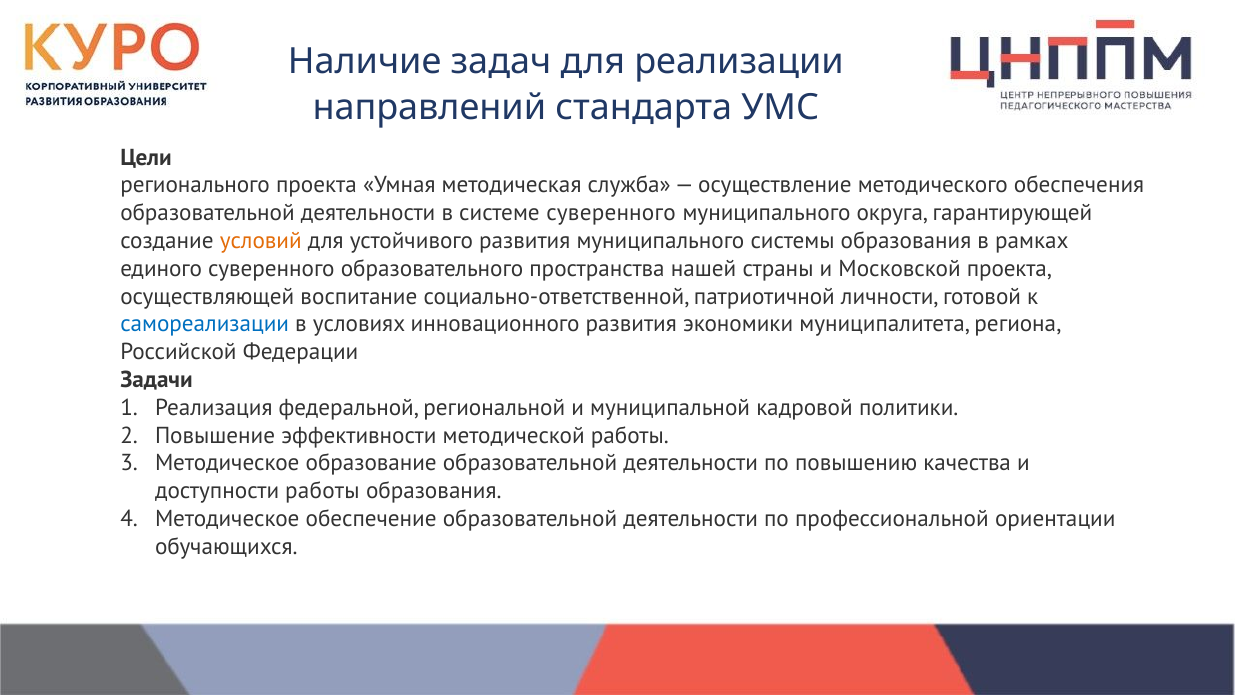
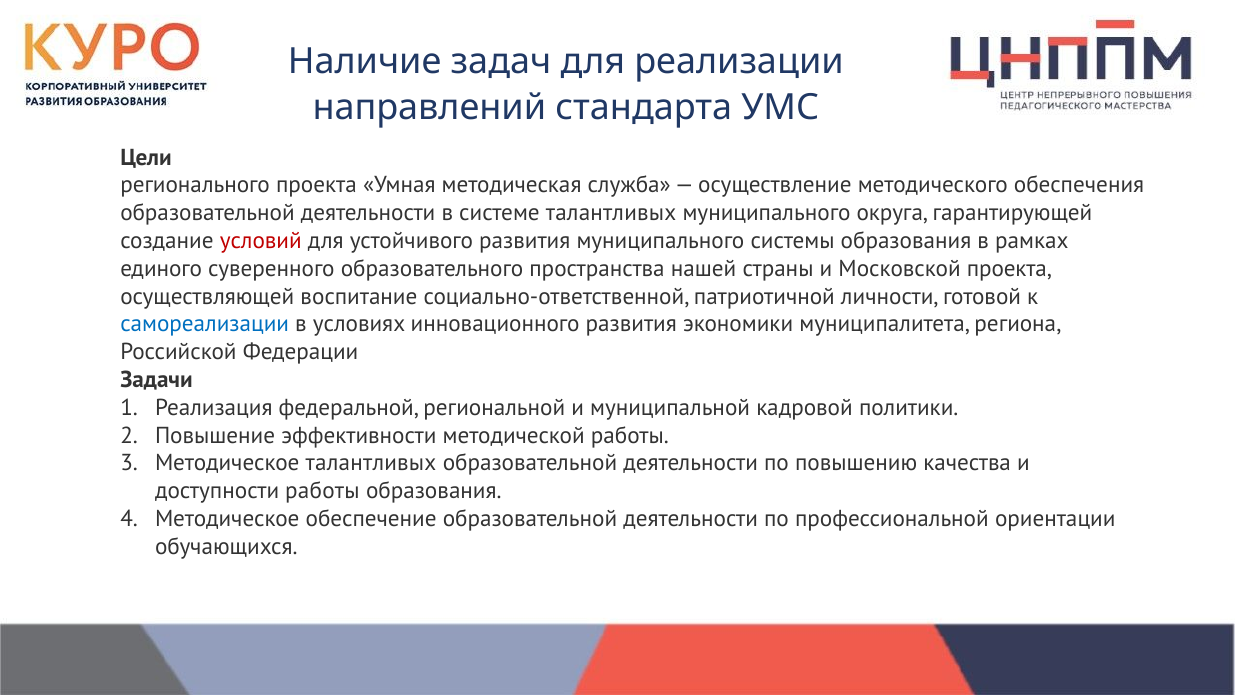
системе суверенного: суверенного -> талантливых
условий colour: orange -> red
Методическое образование: образование -> талантливых
